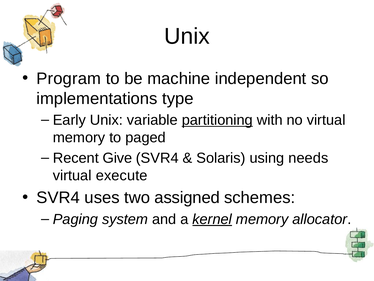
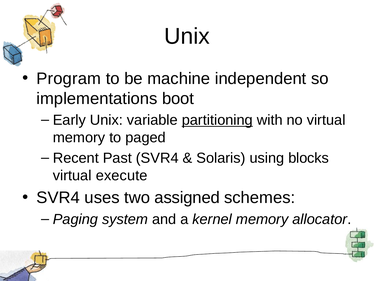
type: type -> boot
Give: Give -> Past
needs: needs -> blocks
kernel underline: present -> none
